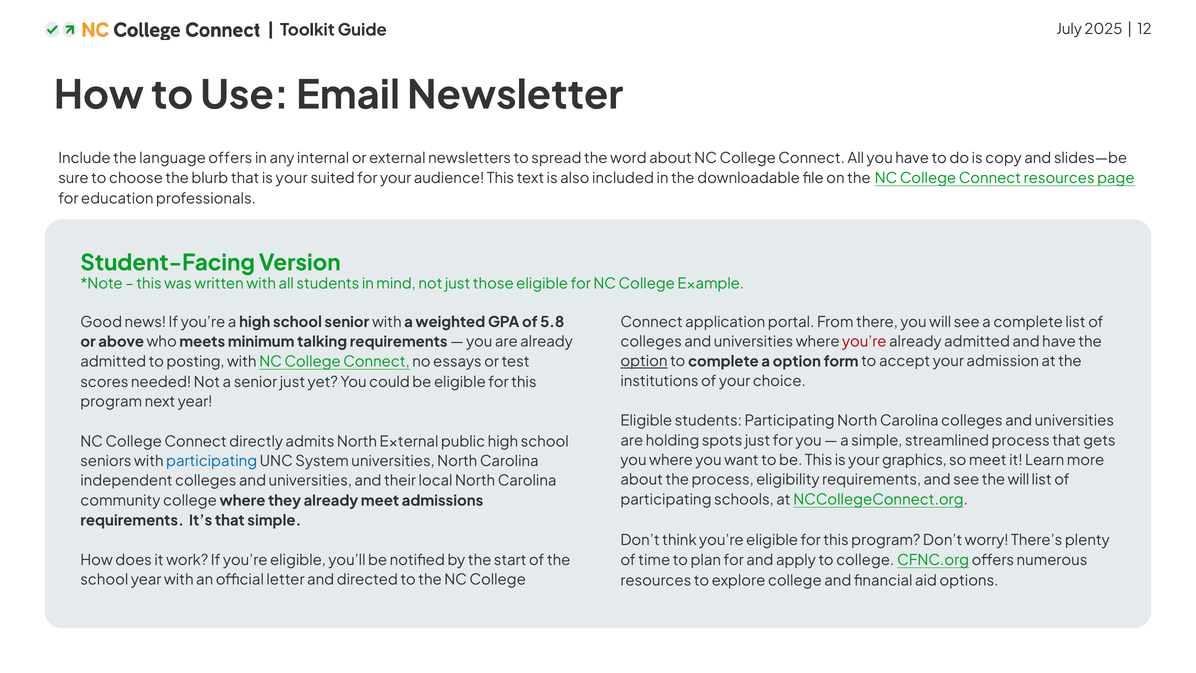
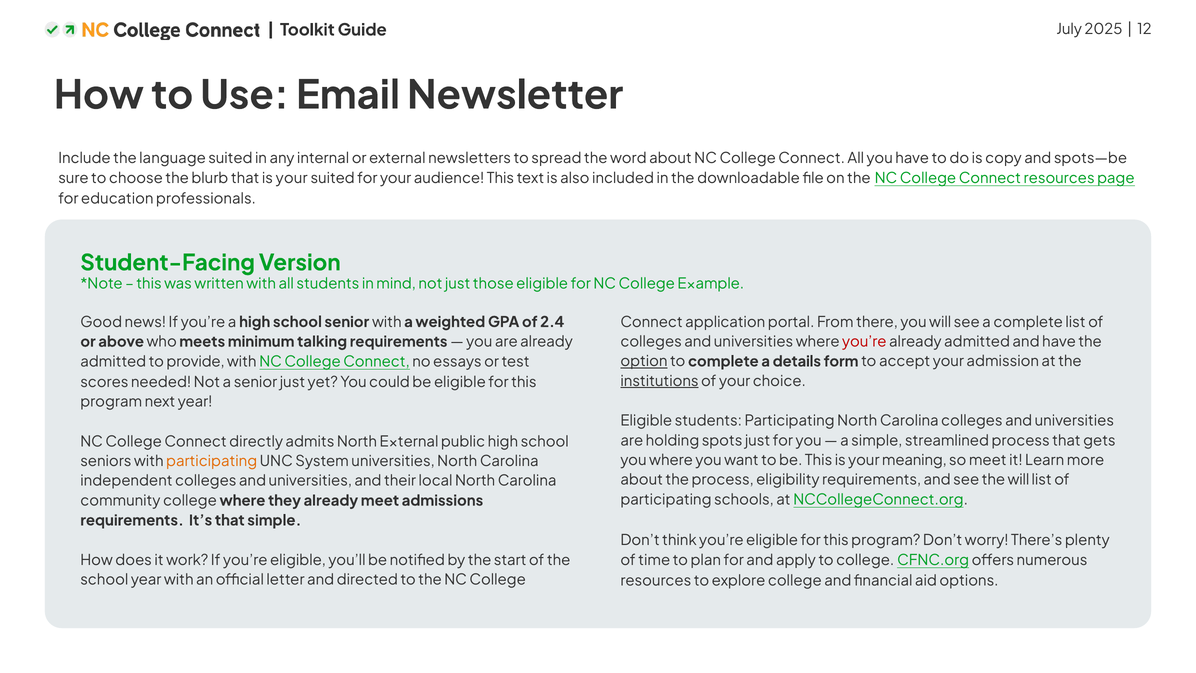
language offers: offers -> suited
slides—be: slides—be -> spots—be
5.8: 5.8 -> 2.4
a option: option -> details
posting: posting -> provide
institutions underline: none -> present
graphics: graphics -> meaning
participating at (212, 461) colour: blue -> orange
